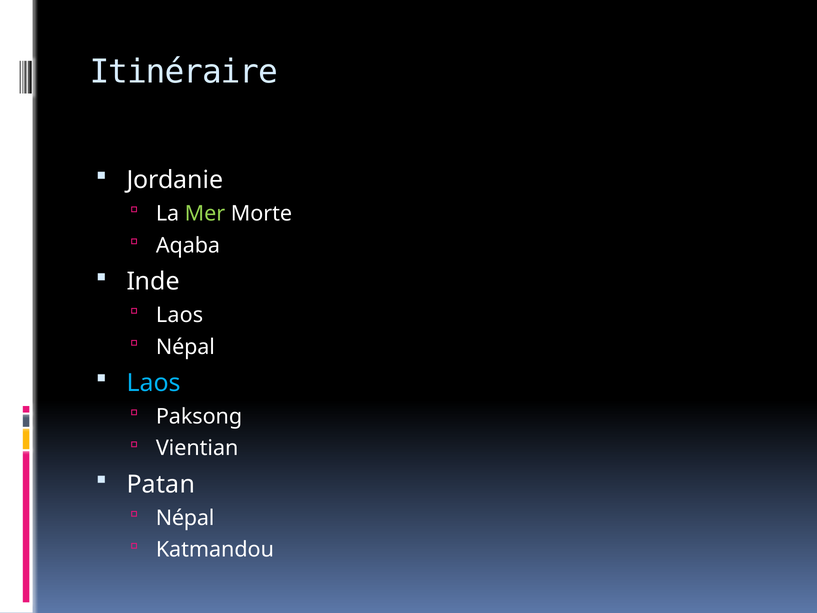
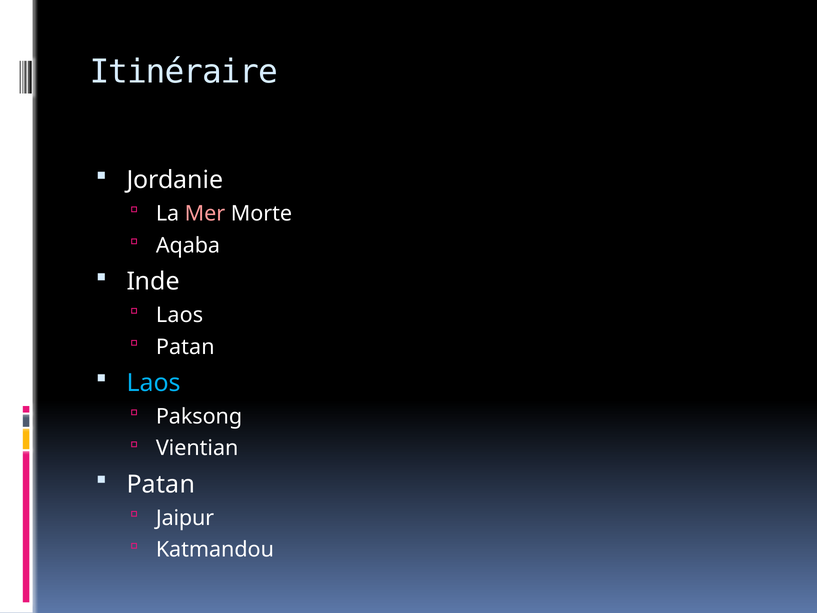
Mer colour: light green -> pink
Népal at (185, 347): Népal -> Patan
Népal at (185, 518): Népal -> Jaipur
